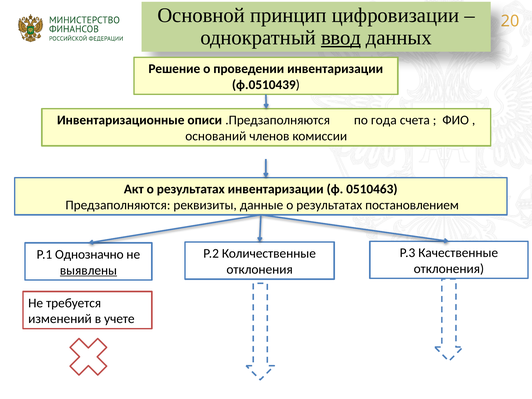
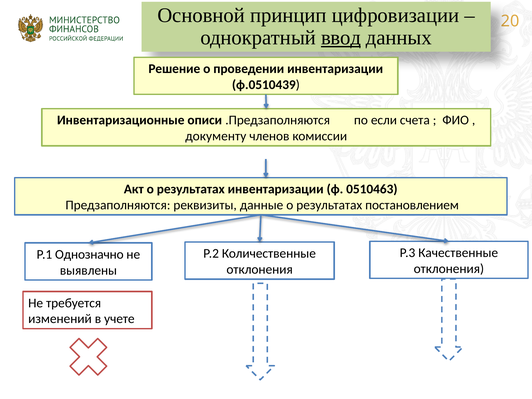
года: года -> если
оснований: оснований -> документу
выявлены underline: present -> none
